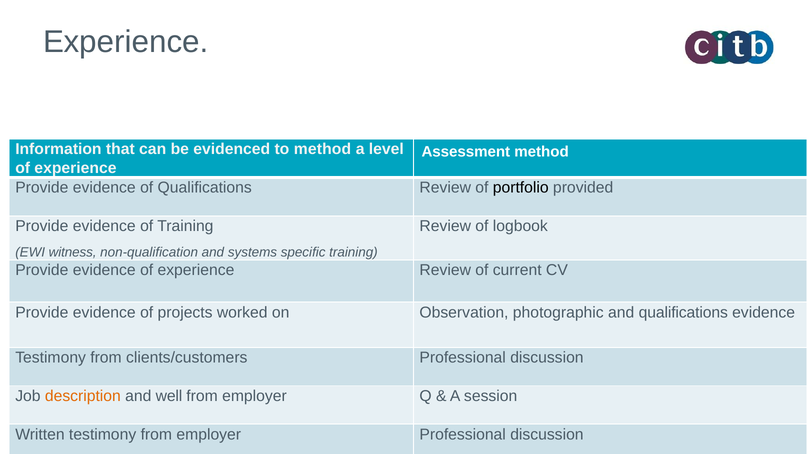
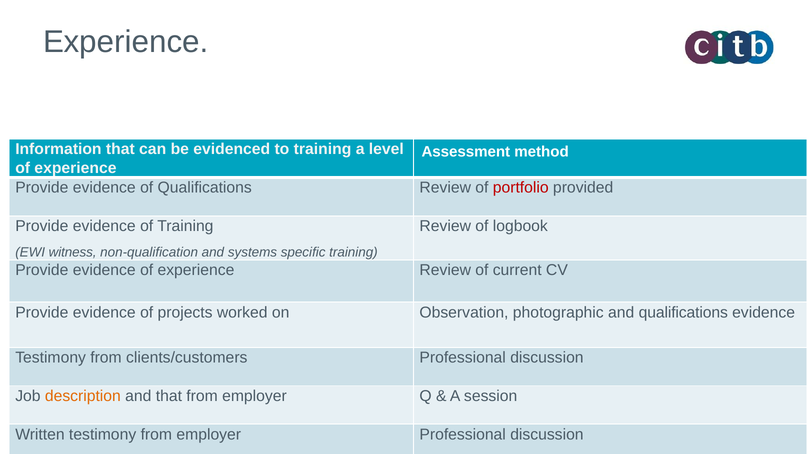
to method: method -> training
portfolio colour: black -> red
and well: well -> that
